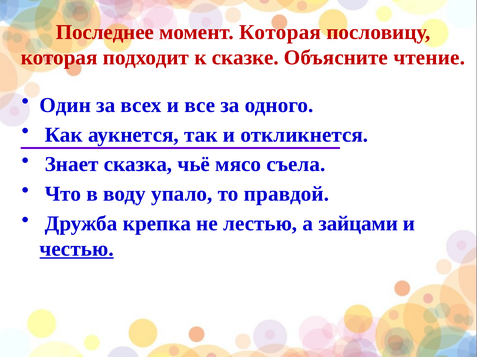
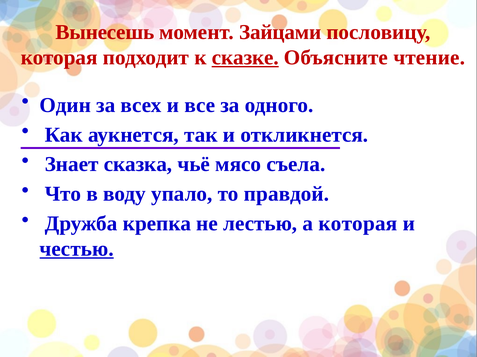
Последнее: Последнее -> Вынесешь
момент Которая: Которая -> Зайцами
сказке underline: none -> present
а зайцами: зайцами -> которая
